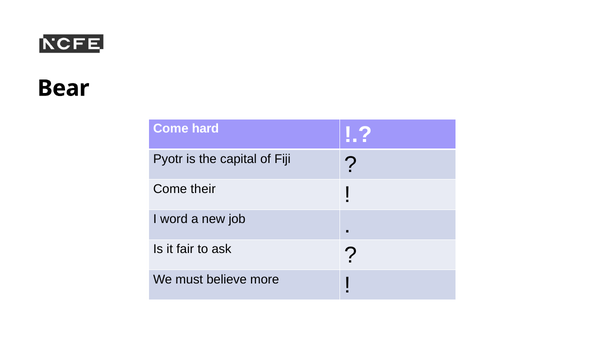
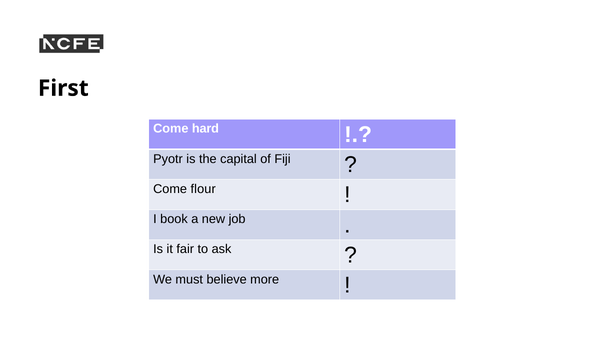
Bear: Bear -> First
their: their -> flour
word: word -> book
